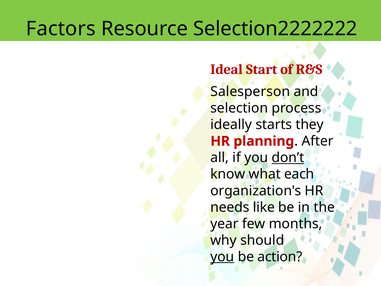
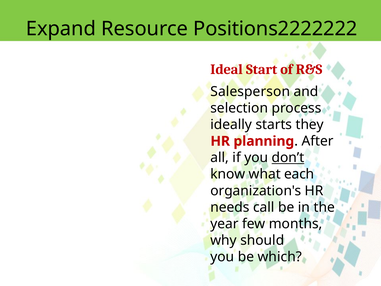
Factors: Factors -> Expand
Selection2222222: Selection2222222 -> Positions2222222
like: like -> call
you at (222, 257) underline: present -> none
action: action -> which
